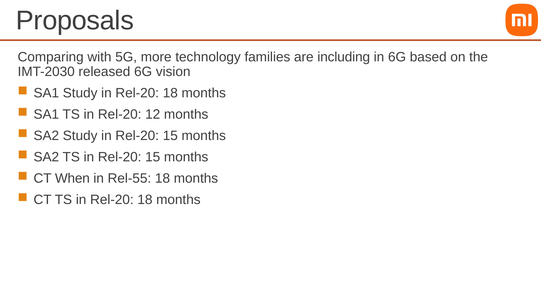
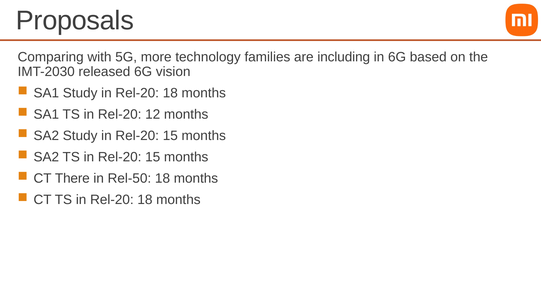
When: When -> There
Rel-55: Rel-55 -> Rel-50
